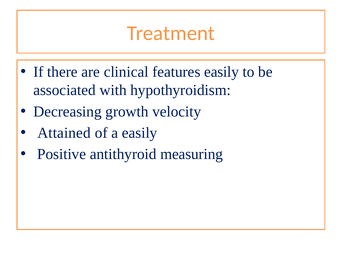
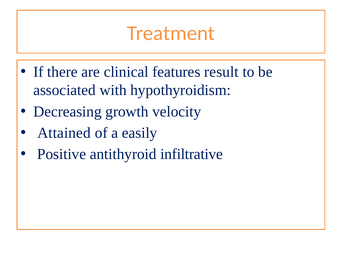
features easily: easily -> result
measuring: measuring -> infiltrative
